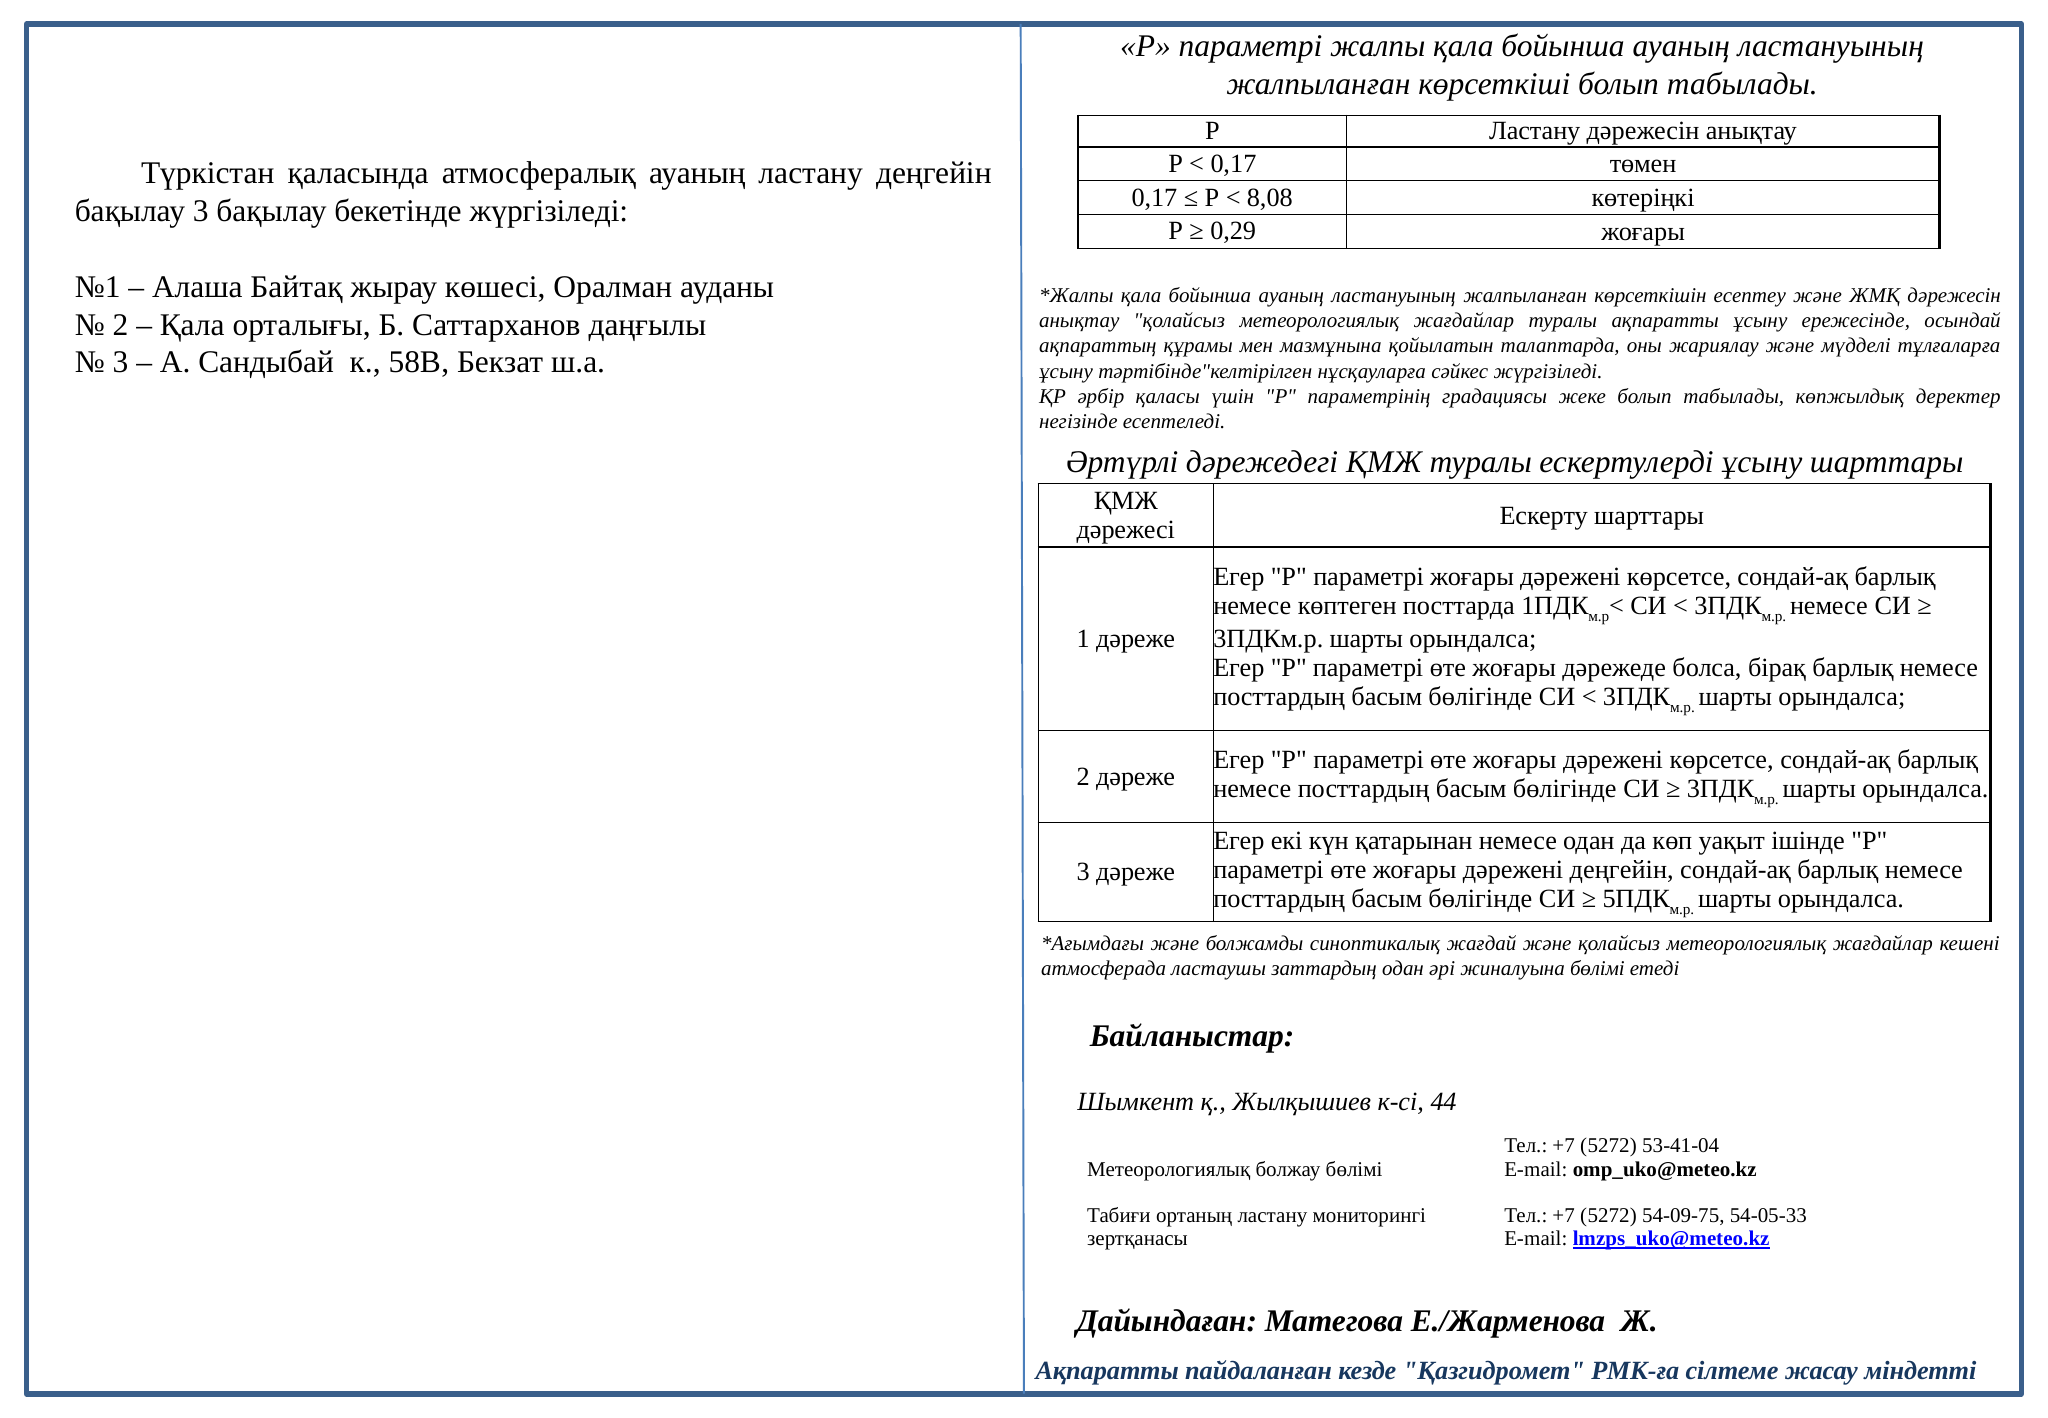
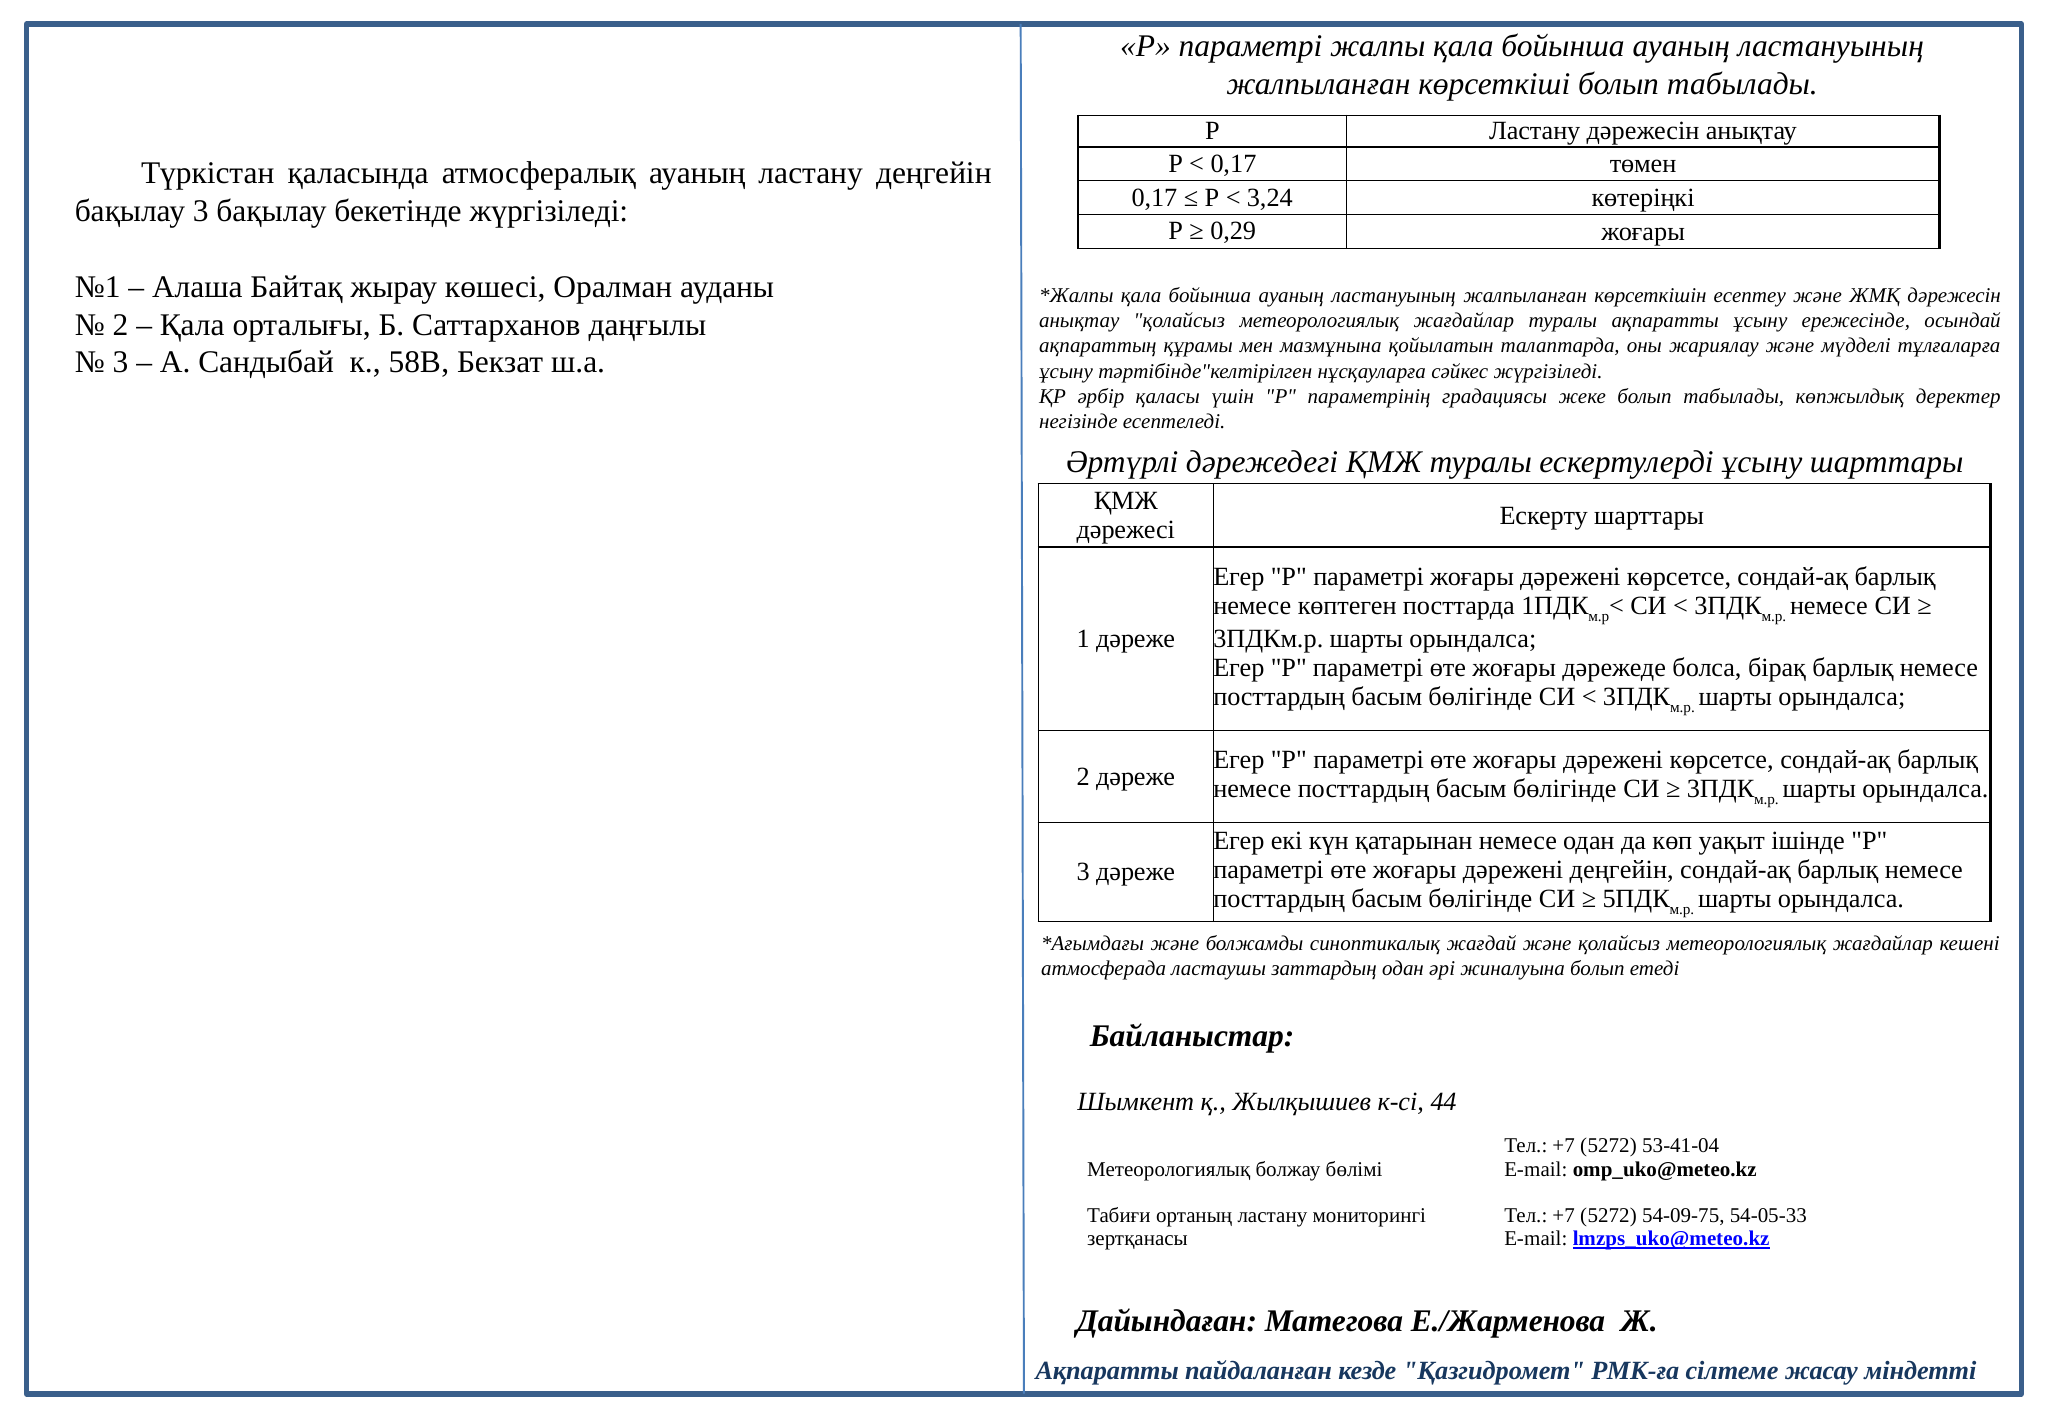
8,08: 8,08 -> 3,24
жиналуына бөлімі: бөлімі -> болып
